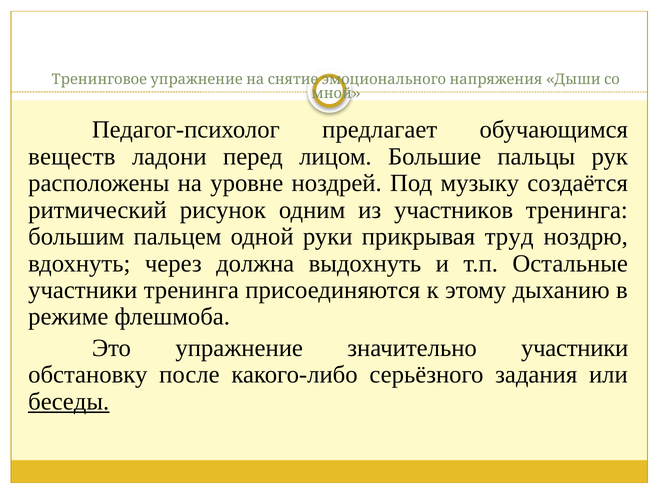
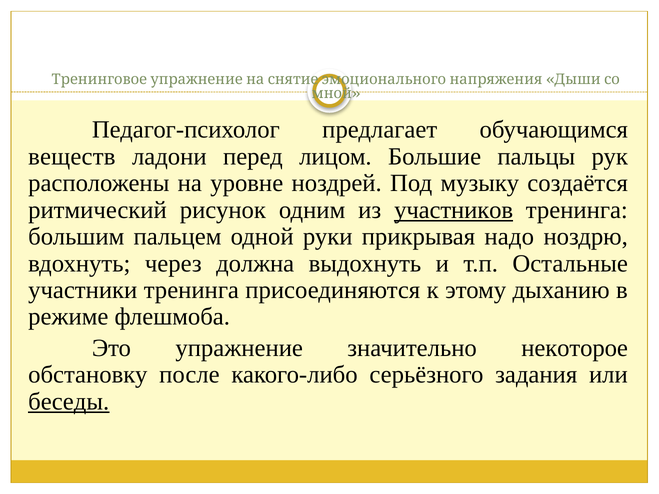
участников underline: none -> present
труд: труд -> надо
значительно участники: участники -> некоторое
